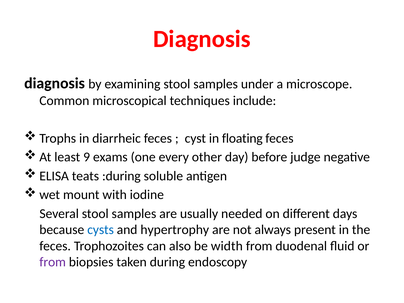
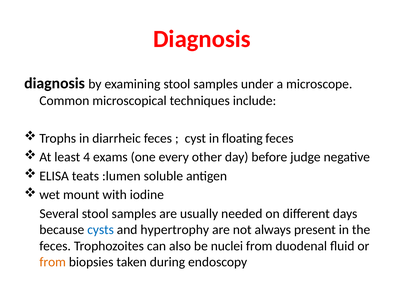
9: 9 -> 4
:during: :during -> :lumen
width: width -> nuclei
from at (53, 262) colour: purple -> orange
